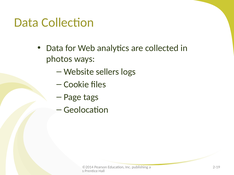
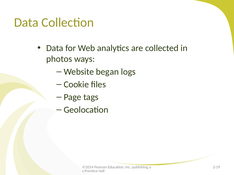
sellers: sellers -> began
